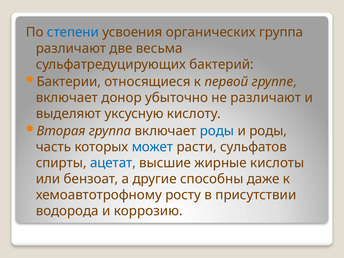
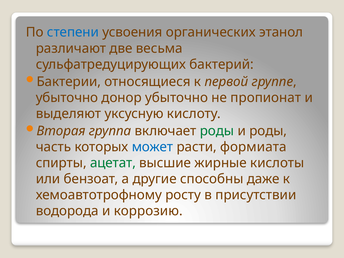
органических группа: группа -> этанол
включает at (67, 98): включает -> убыточно
не различают: различают -> пропионат
роды at (217, 131) colour: blue -> green
сульфатов: сульфатов -> формиата
ацетат colour: blue -> green
